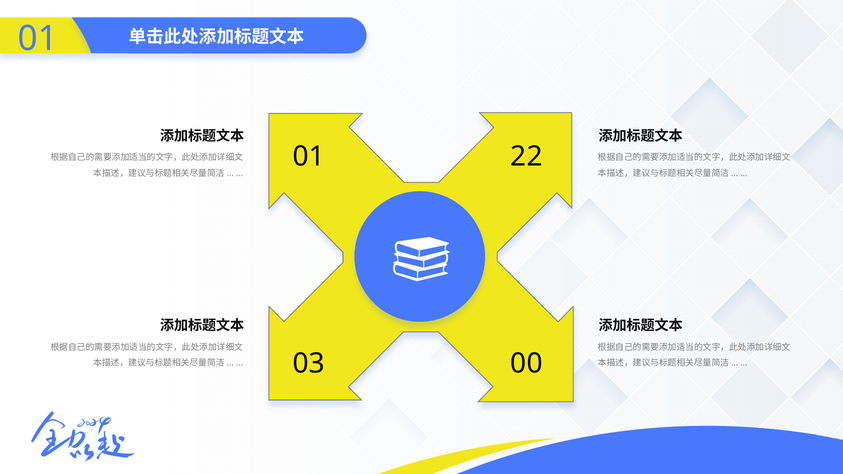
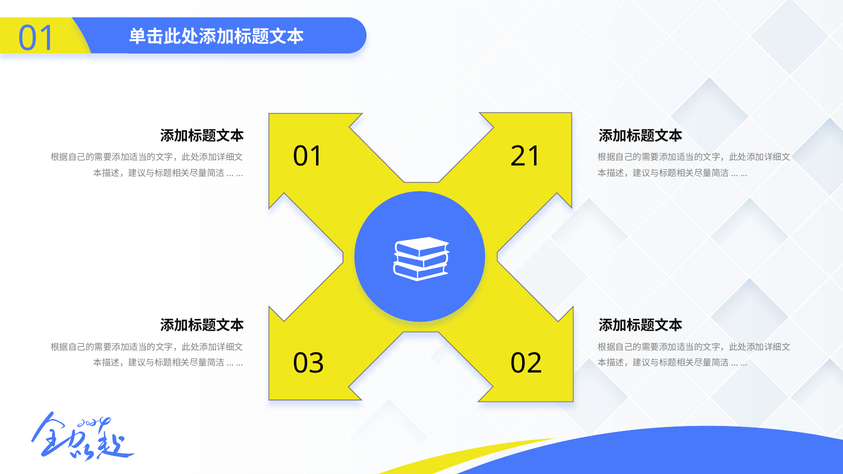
22: 22 -> 21
00: 00 -> 02
